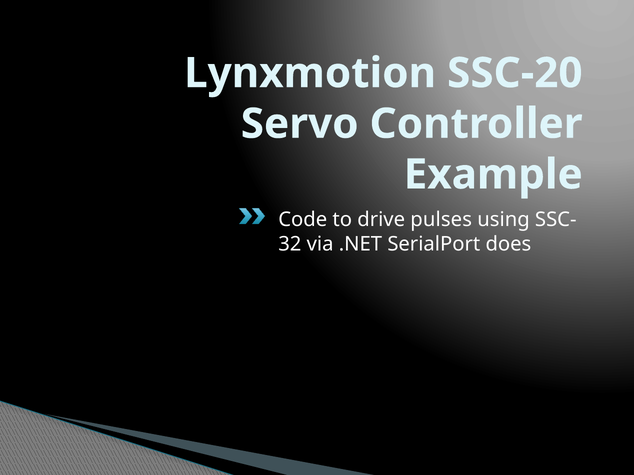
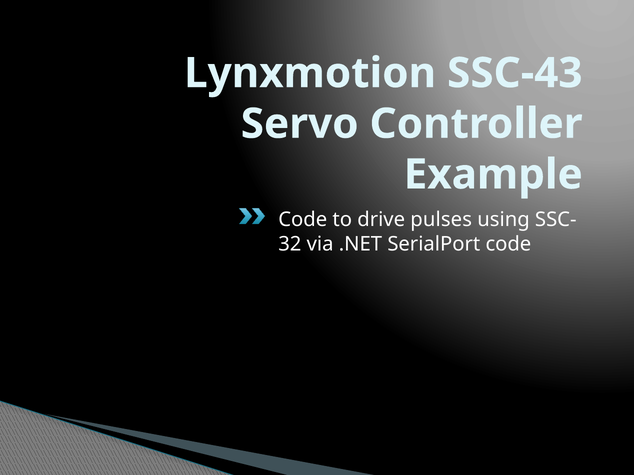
SSC-20: SSC-20 -> SSC-43
SerialPort does: does -> code
